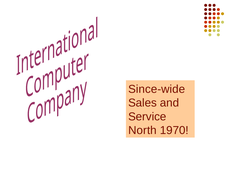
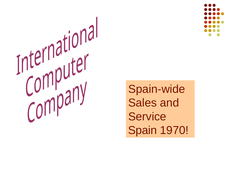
Since-wide: Since-wide -> Spain-wide
North: North -> Spain
